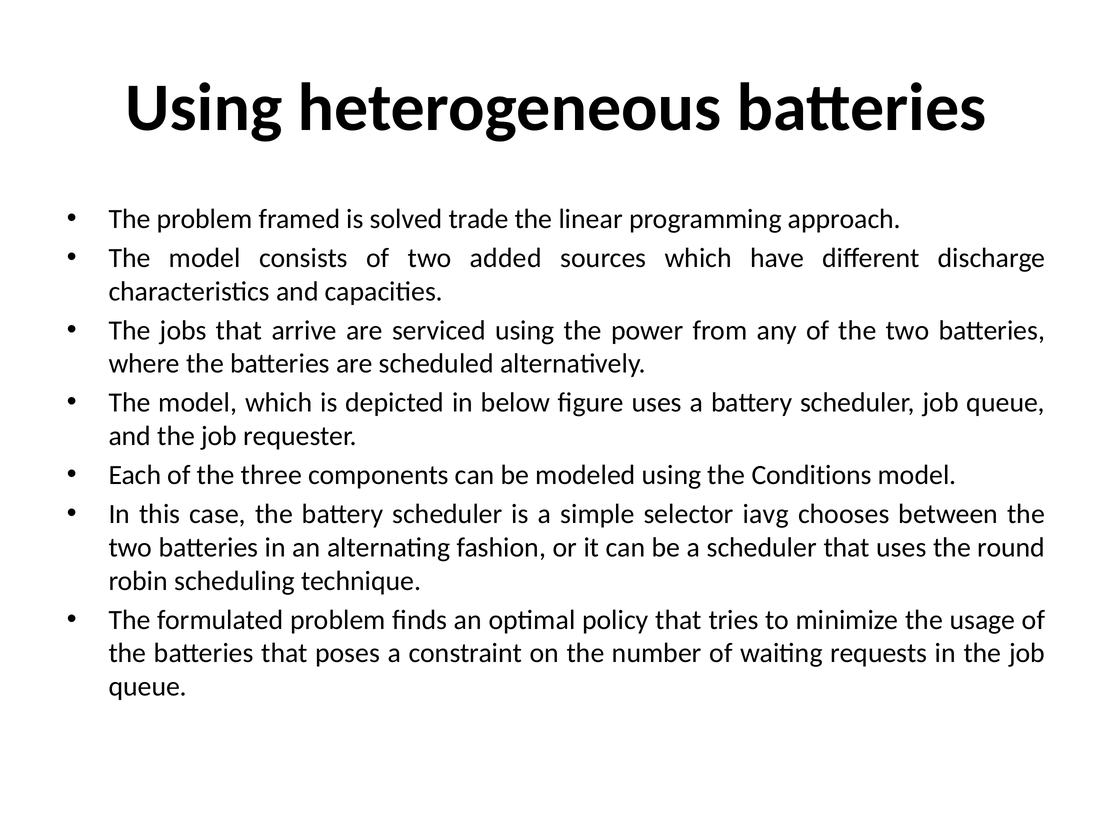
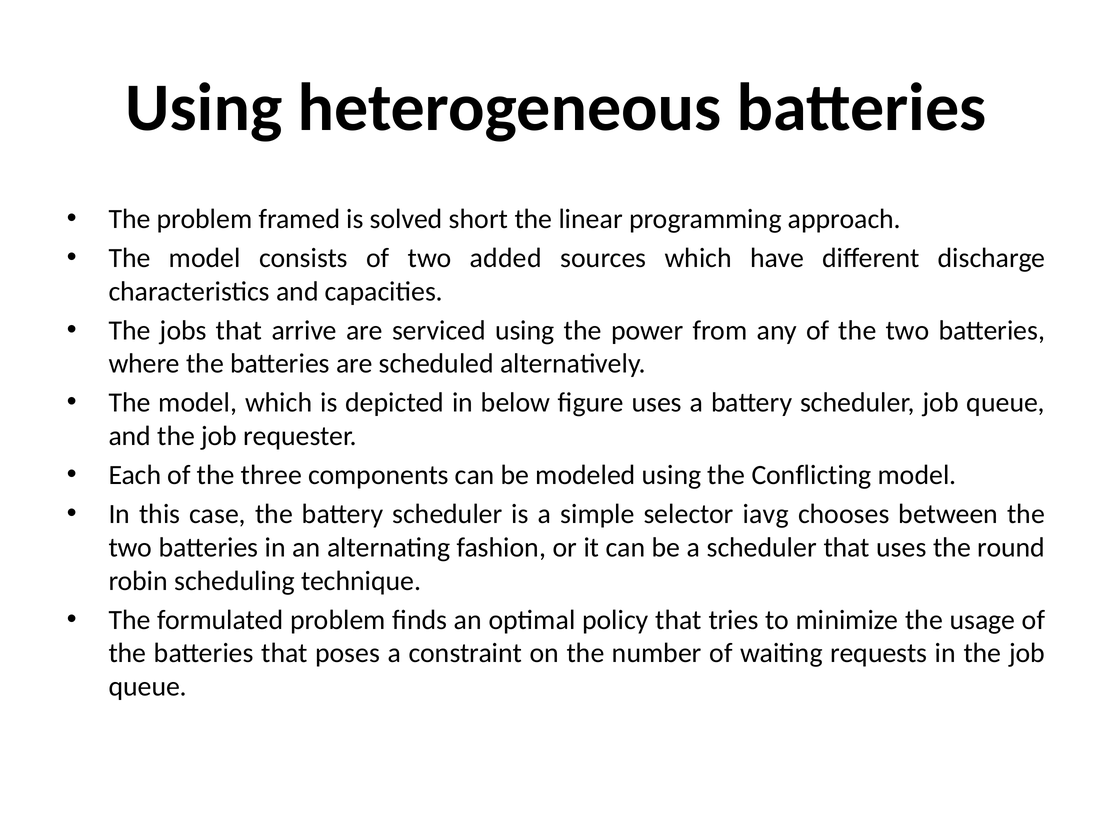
trade: trade -> short
Conditions: Conditions -> Conflicting
